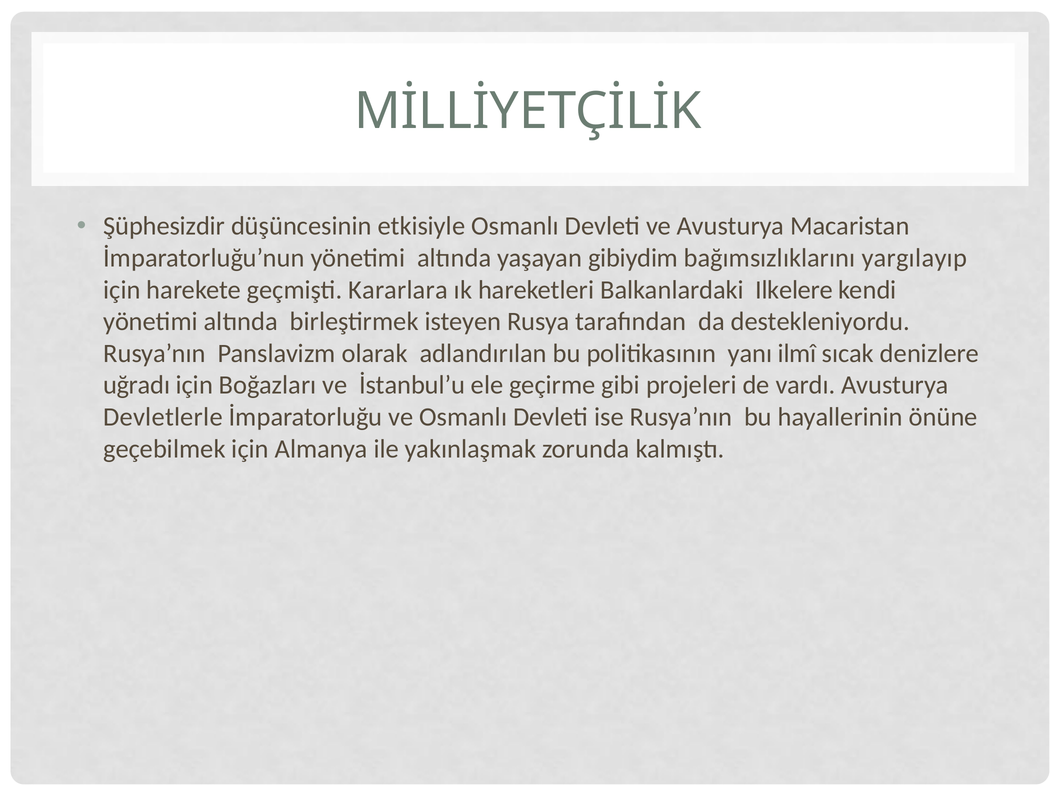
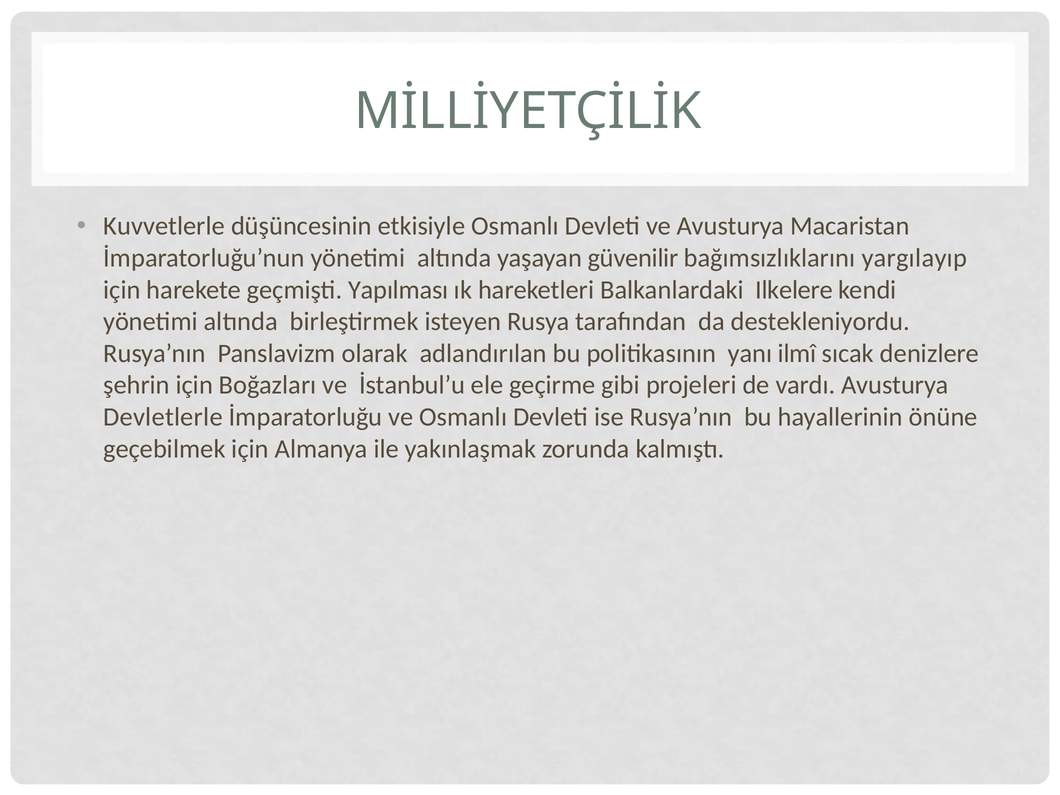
Şüphesizdir: Şüphesizdir -> Kuvvetlerle
gibiydim: gibiydim -> güvenilir
Kararlara: Kararlara -> Yapılması
uğradı: uğradı -> şehrin
